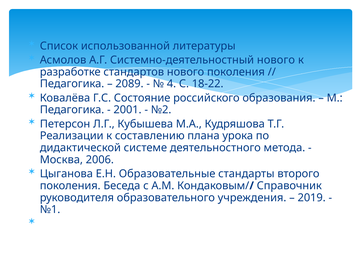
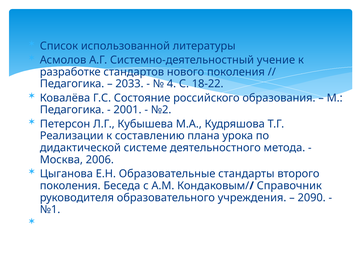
Системно-деятельностный нового: нового -> учение
2089: 2089 -> 2033
2019: 2019 -> 2090
